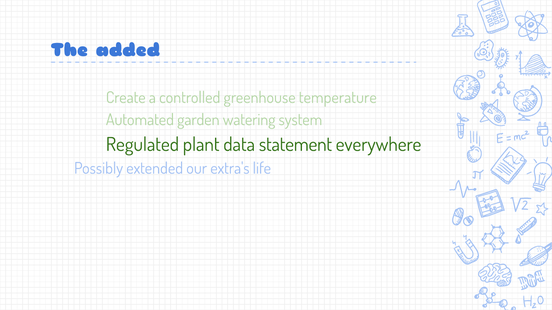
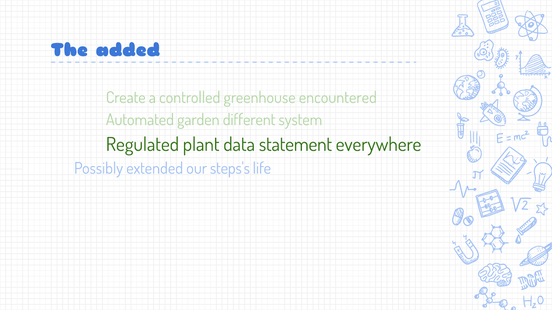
temperature: temperature -> encountered
watering: watering -> different
extra's: extra's -> steps's
